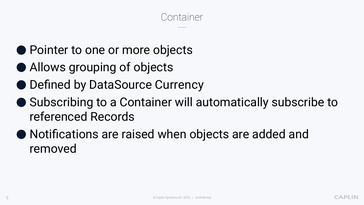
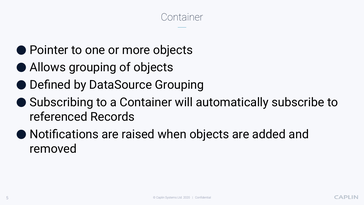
DataSource Currency: Currency -> Grouping
